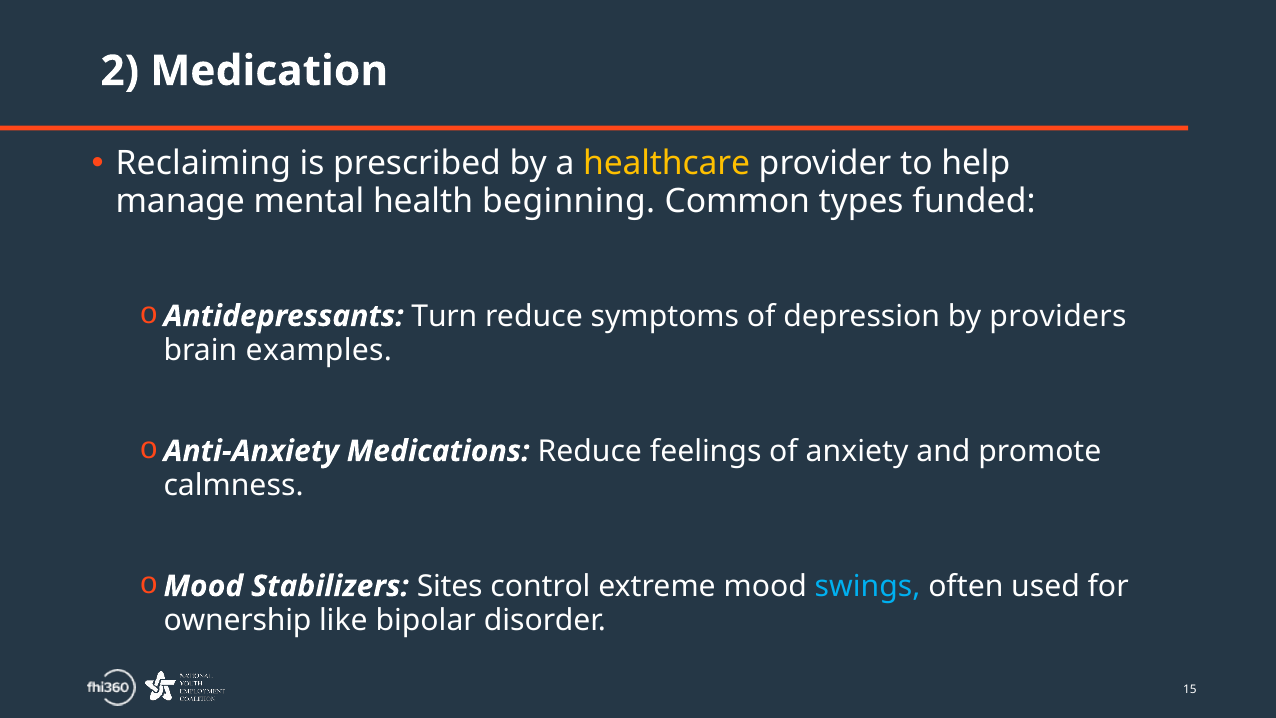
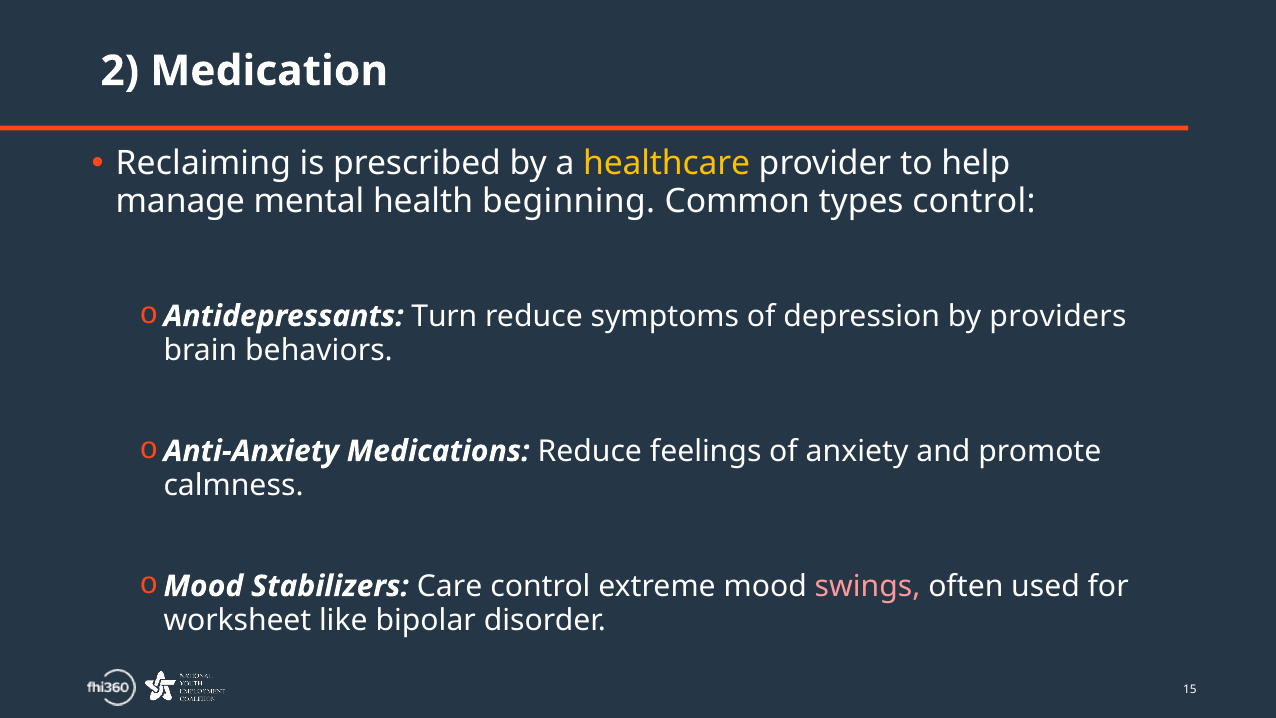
types funded: funded -> control
examples: examples -> behaviors
Sites: Sites -> Care
swings colour: light blue -> pink
ownership: ownership -> worksheet
